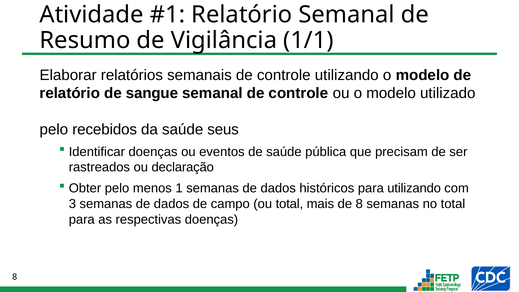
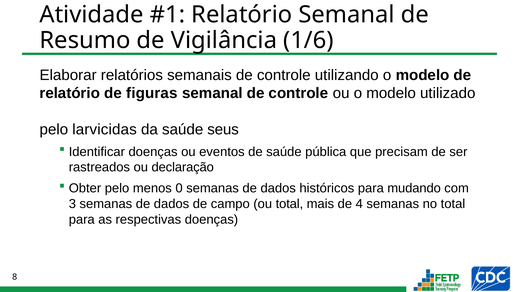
1/1: 1/1 -> 1/6
sangue: sangue -> figuras
recebidos: recebidos -> larvicidas
1: 1 -> 0
para utilizando: utilizando -> mudando
de 8: 8 -> 4
